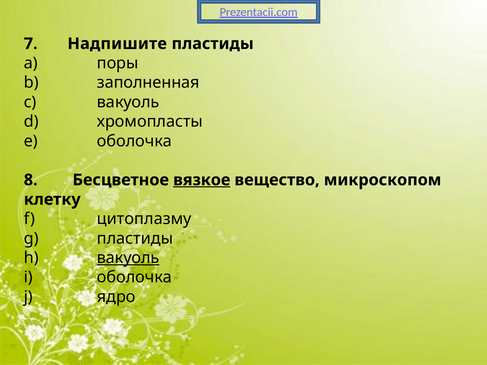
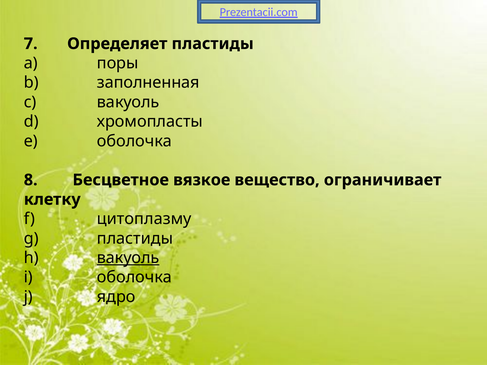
Надпишите: Надпишите -> Определяет
вязкое underline: present -> none
микроскопом: микроскопом -> ограничивает
